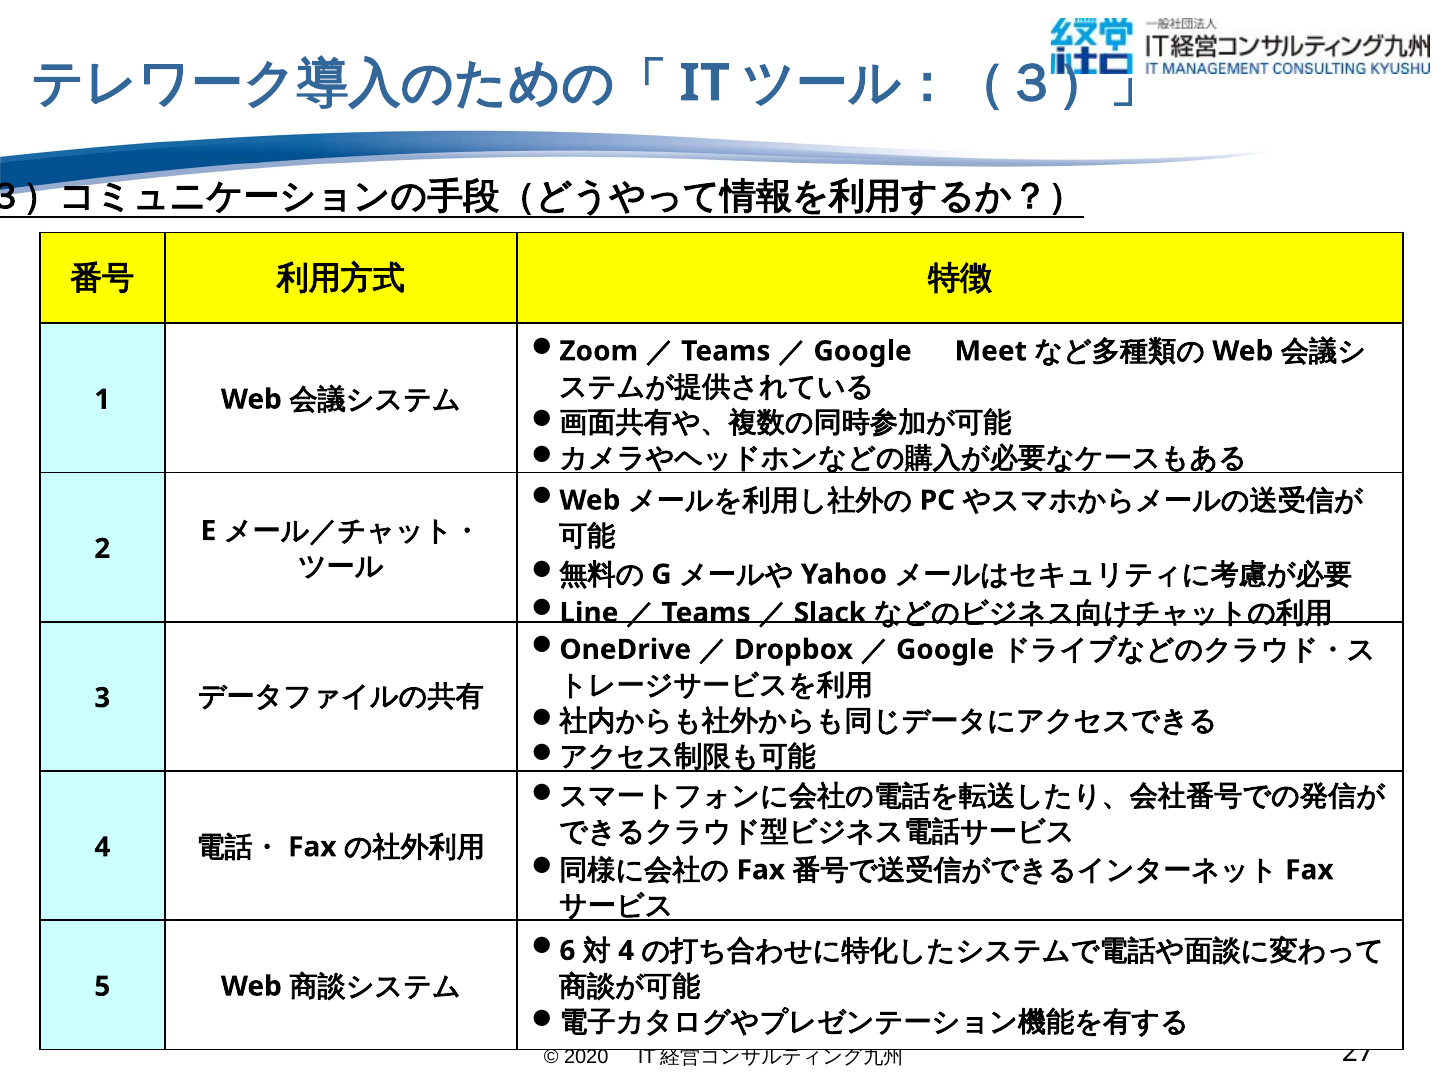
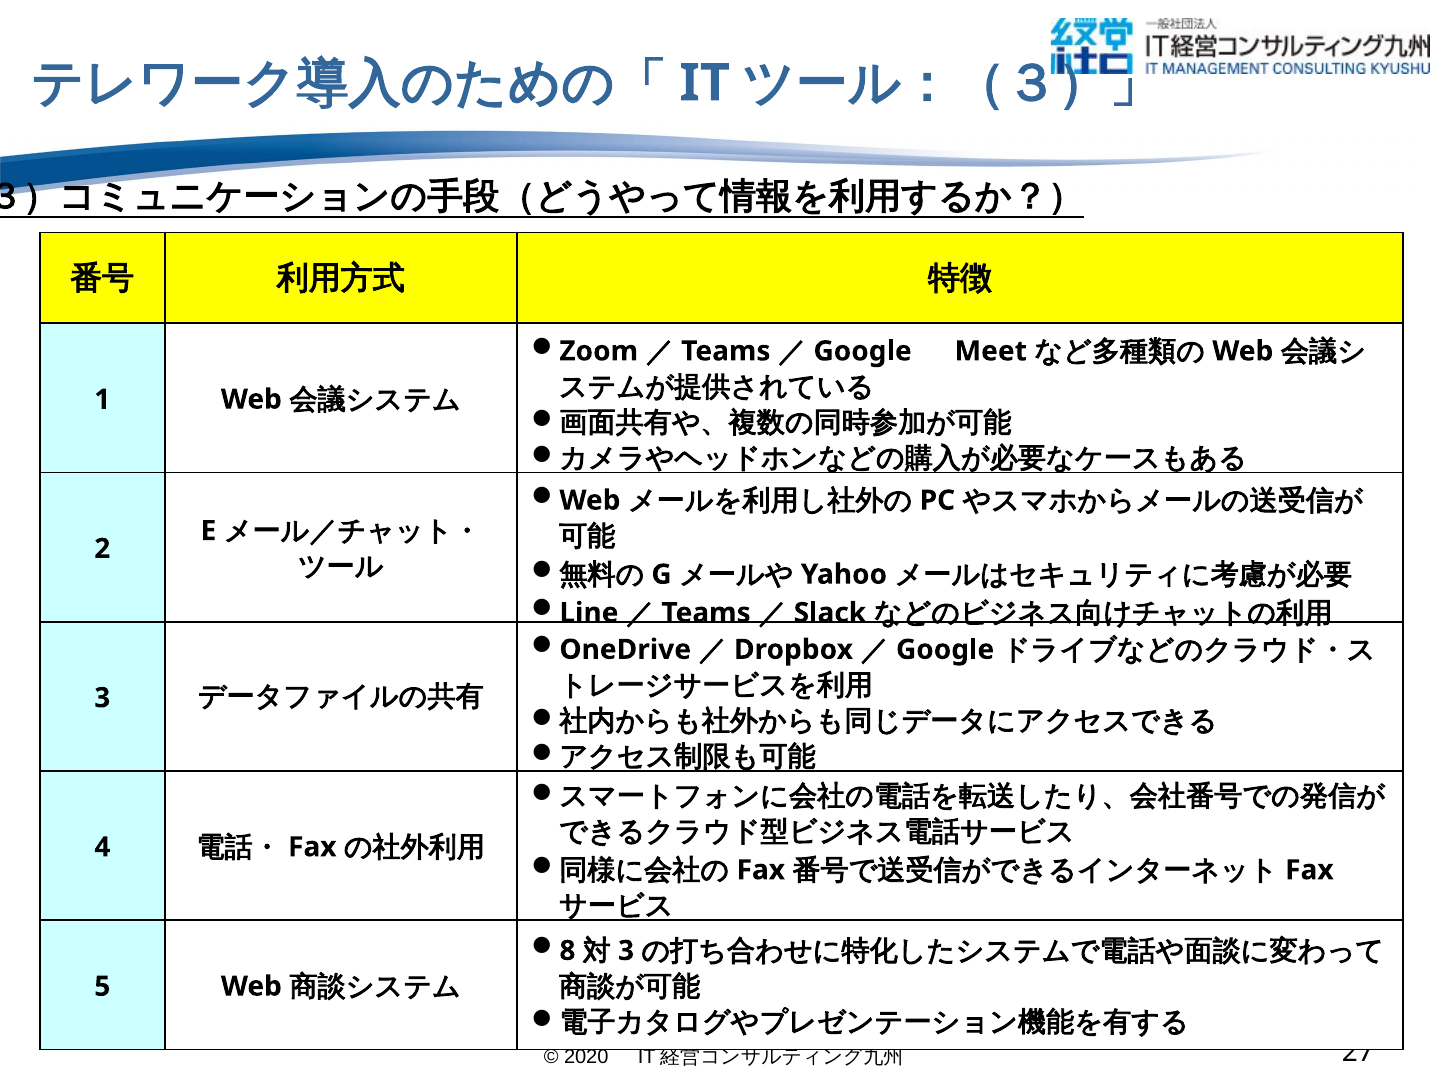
6: 6 -> 8
4 at (626, 951): 4 -> 3
